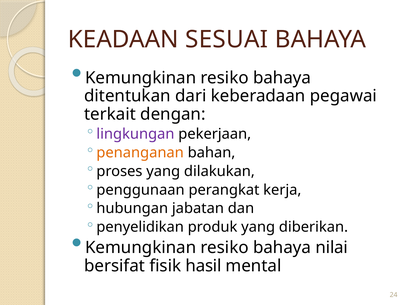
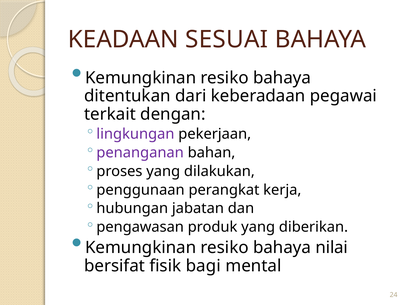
penanganan colour: orange -> purple
penyelidikan: penyelidikan -> pengawasan
hasil: hasil -> bagi
